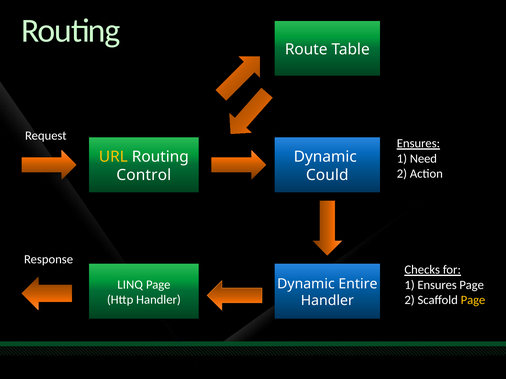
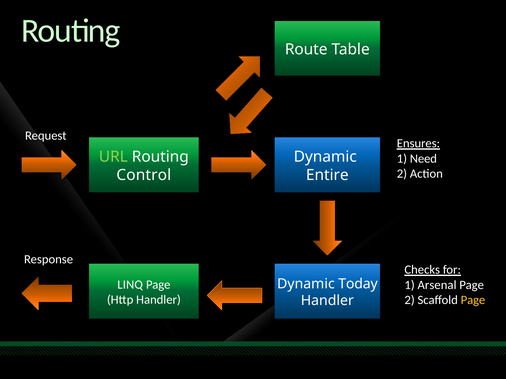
URL colour: yellow -> light green
Could: Could -> Entire
1 Ensures: Ensures -> Arsenal
Entire: Entire -> Today
